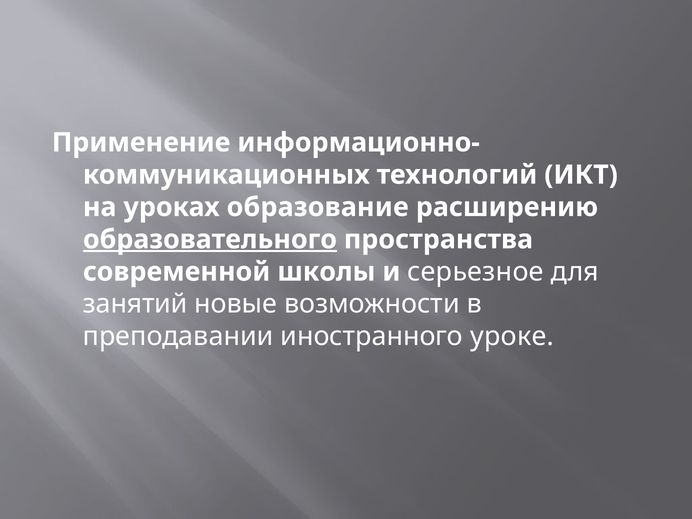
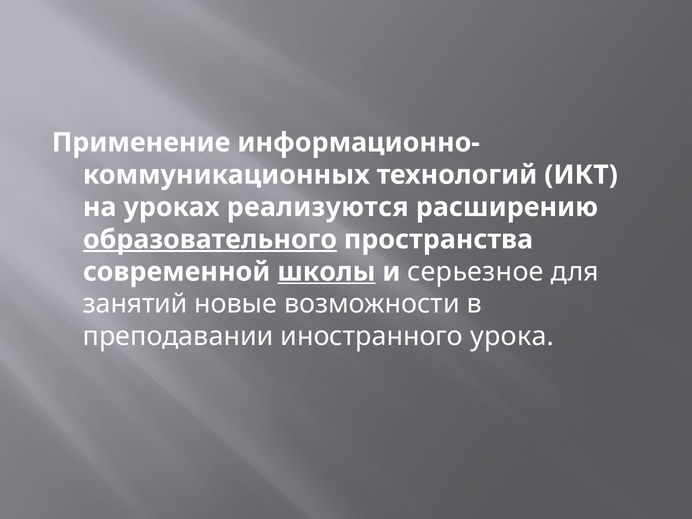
образование: образование -> реализуются
школы underline: none -> present
уроке: уроке -> урока
